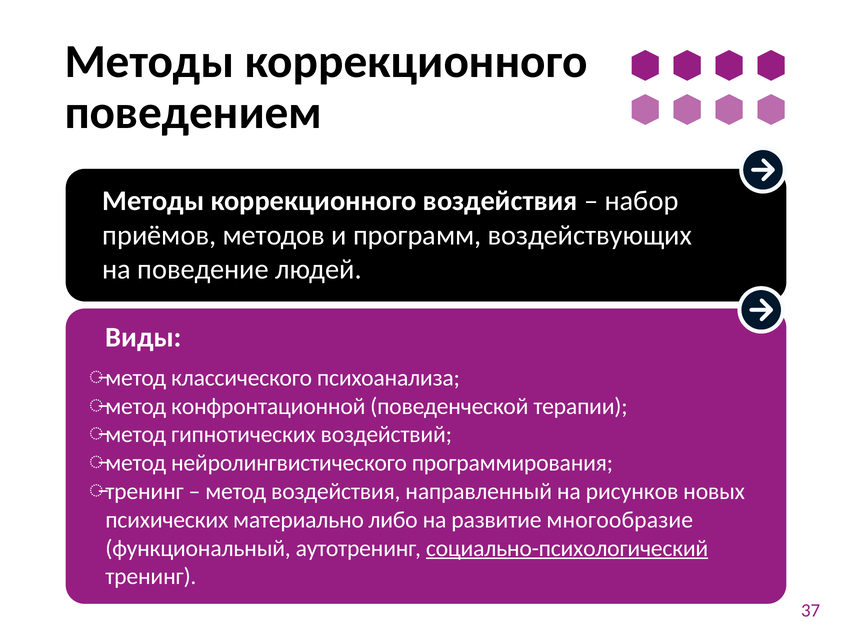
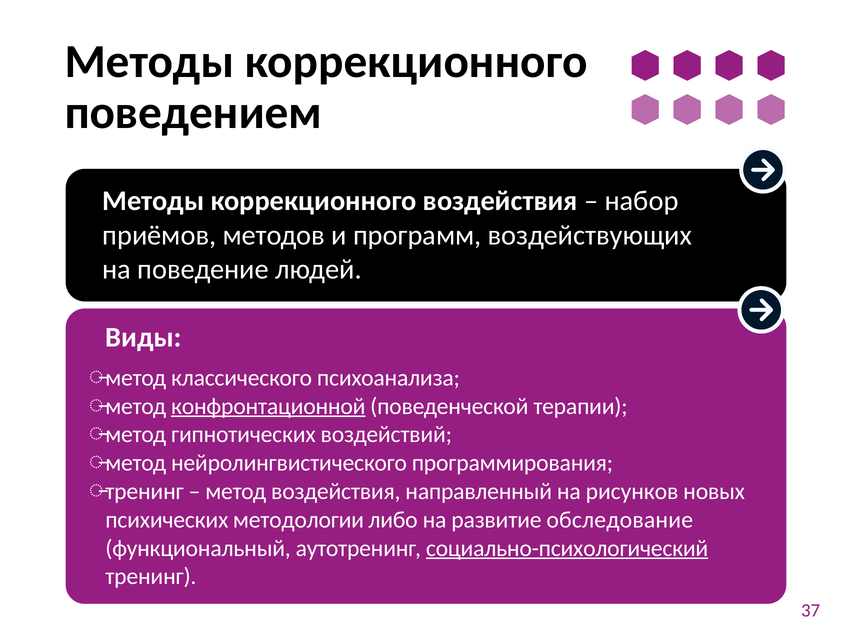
конфронтационной underline: none -> present
материально: материально -> методологии
многообразие: многообразие -> обследование
